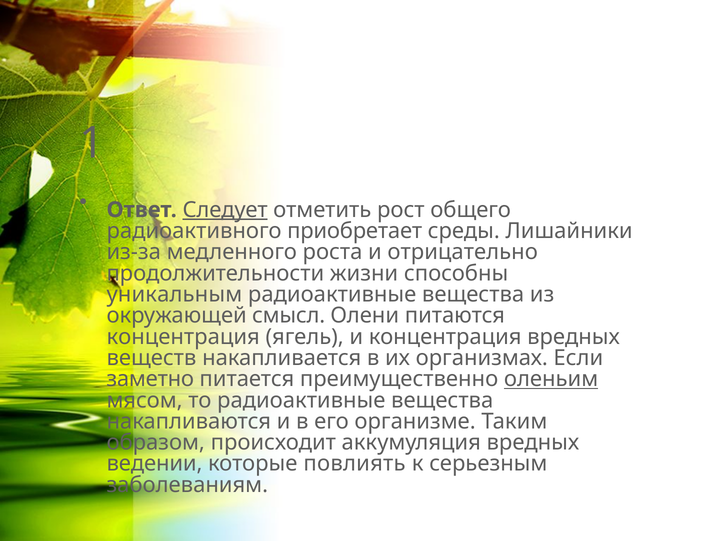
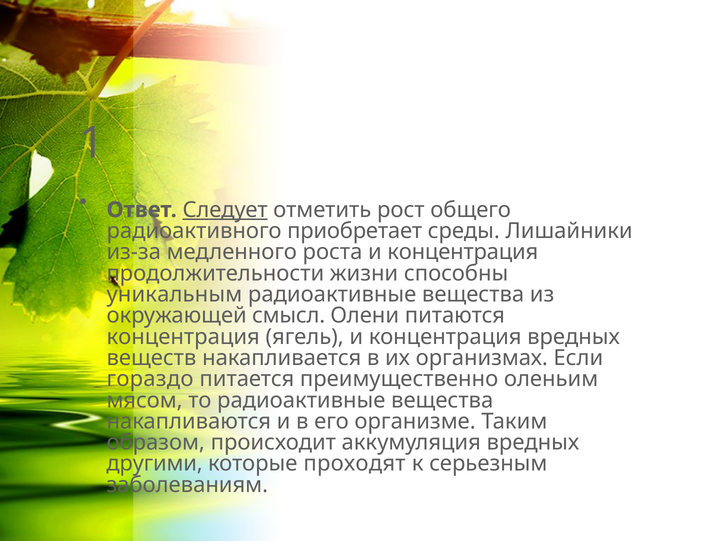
роста и отрицательно: отрицательно -> концентрация
заметно: заметно -> гораздо
оленьим underline: present -> none
ведении: ведении -> другими
повлиять: повлиять -> проходят
